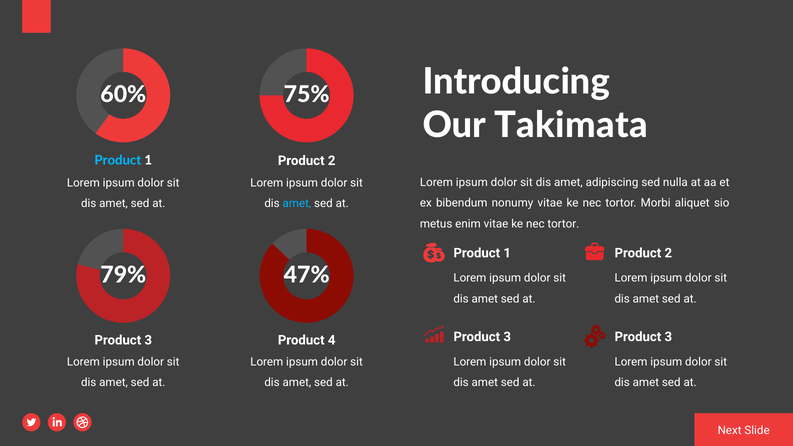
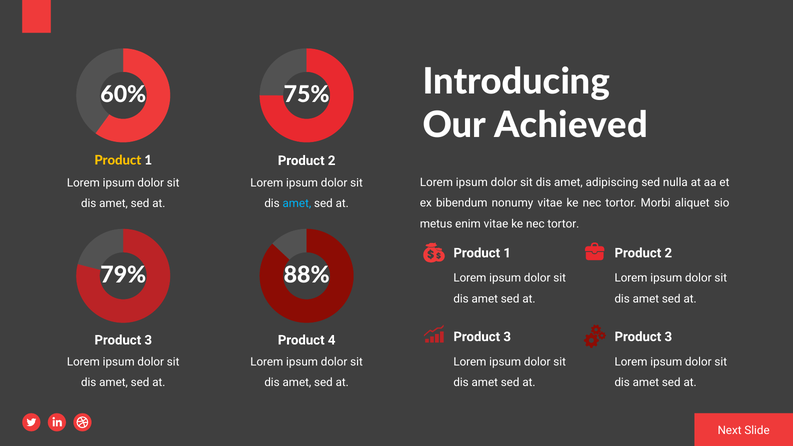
Takimata: Takimata -> Achieved
Product at (118, 161) colour: light blue -> yellow
47%: 47% -> 88%
